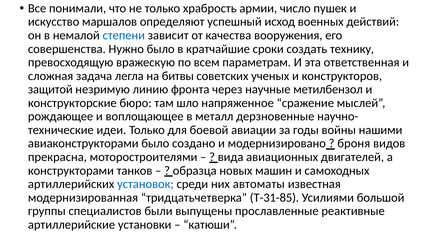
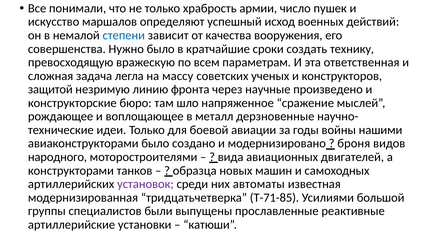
битвы: битвы -> массу
метилбензол: метилбензол -> произведено
прекрасна: прекрасна -> народного
установок colour: blue -> purple
Т-31-85: Т-31-85 -> Т-71-85
